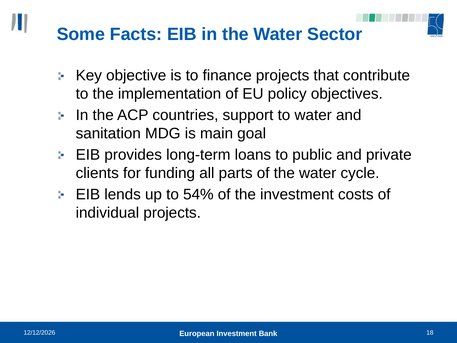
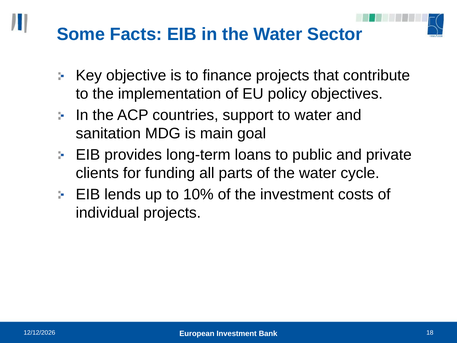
54%: 54% -> 10%
